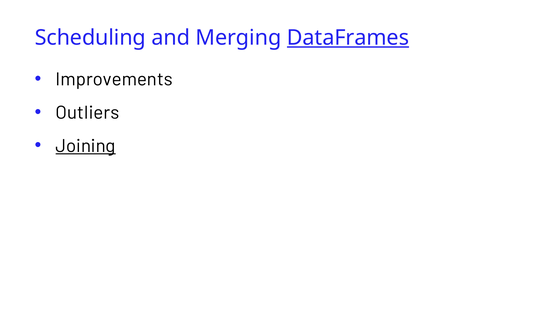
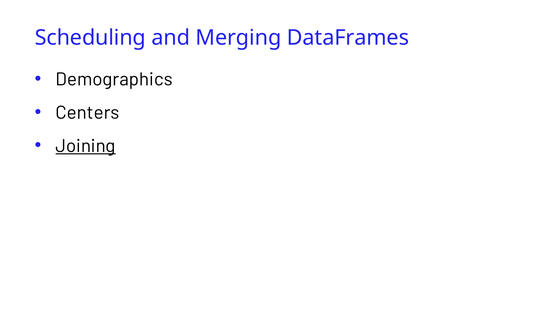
DataFrames underline: present -> none
Improvements: Improvements -> Demographics
Outliers: Outliers -> Centers
